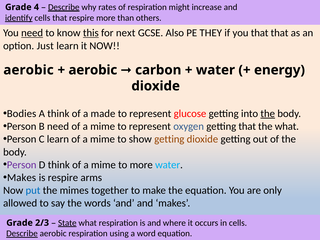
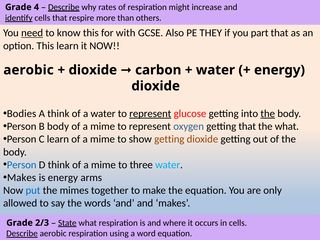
this at (91, 33) underline: present -> none
next: next -> with
you that: that -> part
option Just: Just -> This
aerobic at (93, 70): aerobic -> dioxide
a made: made -> water
represent at (150, 114) underline: none -> present
B need: need -> body
Person at (22, 165) colour: purple -> blue
to more: more -> three
is respire: respire -> energy
